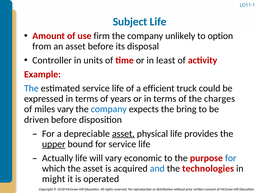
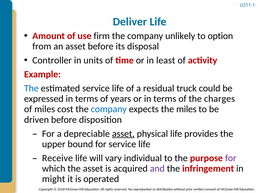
Subject: Subject -> Deliver
efficient: efficient -> residual
miles vary: vary -> cost
the bring: bring -> miles
upper underline: present -> none
Actually: Actually -> Receive
economic: economic -> individual
for at (231, 158) colour: blue -> purple
and colour: blue -> purple
technologies: technologies -> infringement
